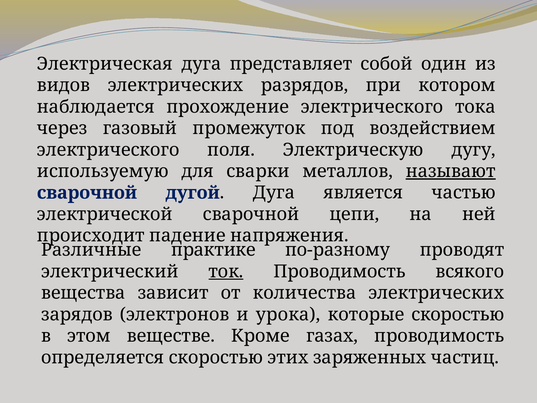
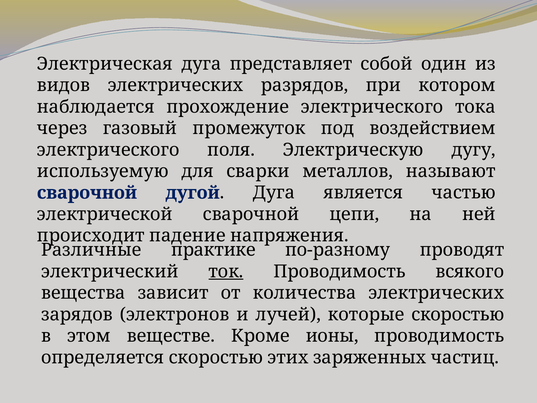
называют underline: present -> none
урока: урока -> лучей
газах: газах -> ионы
